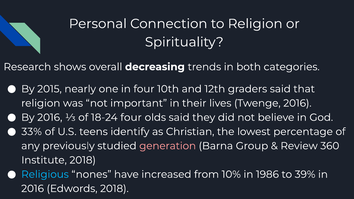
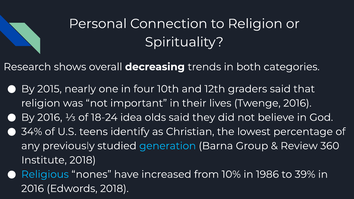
18-24 four: four -> idea
33%: 33% -> 34%
generation colour: pink -> light blue
